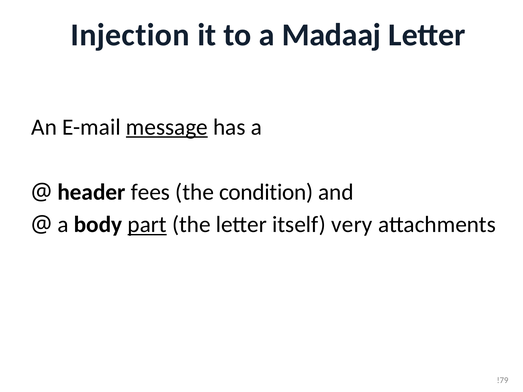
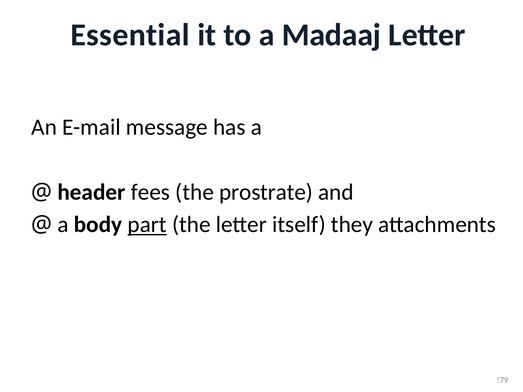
Injection: Injection -> Essential
message underline: present -> none
condition: condition -> prostrate
very: very -> they
